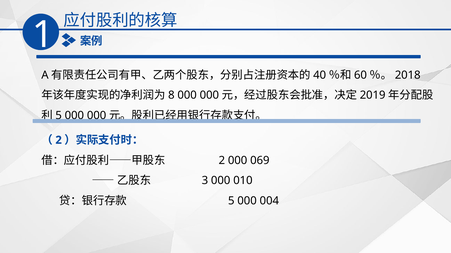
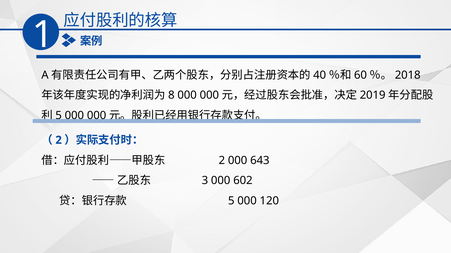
069: 069 -> 643
010: 010 -> 602
004: 004 -> 120
